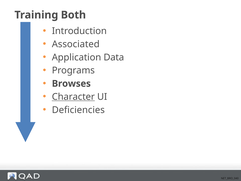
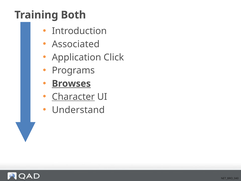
Data: Data -> Click
Browses underline: none -> present
Deficiencies: Deficiencies -> Understand
